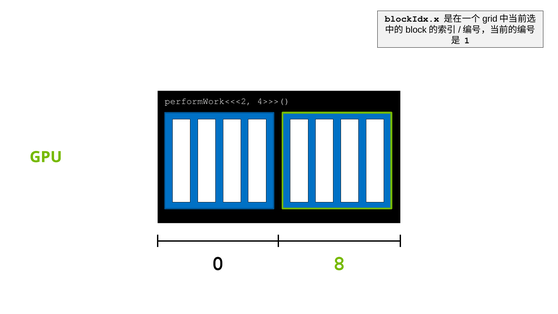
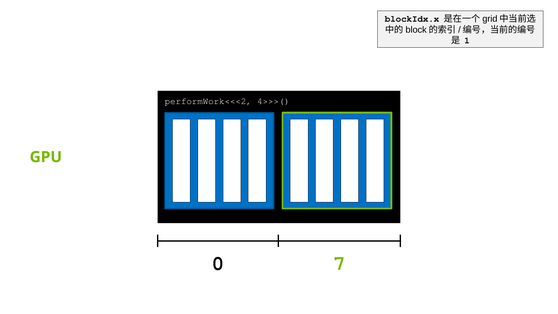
8: 8 -> 7
